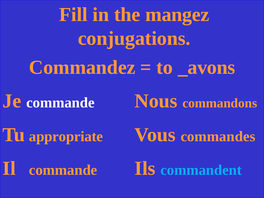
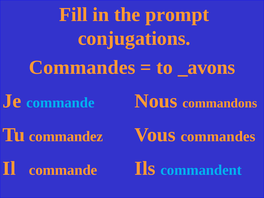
mangez: mangez -> prompt
Commandez at (82, 67): Commandez -> Commandes
commande at (60, 103) colour: white -> light blue
appropriate: appropriate -> commandez
